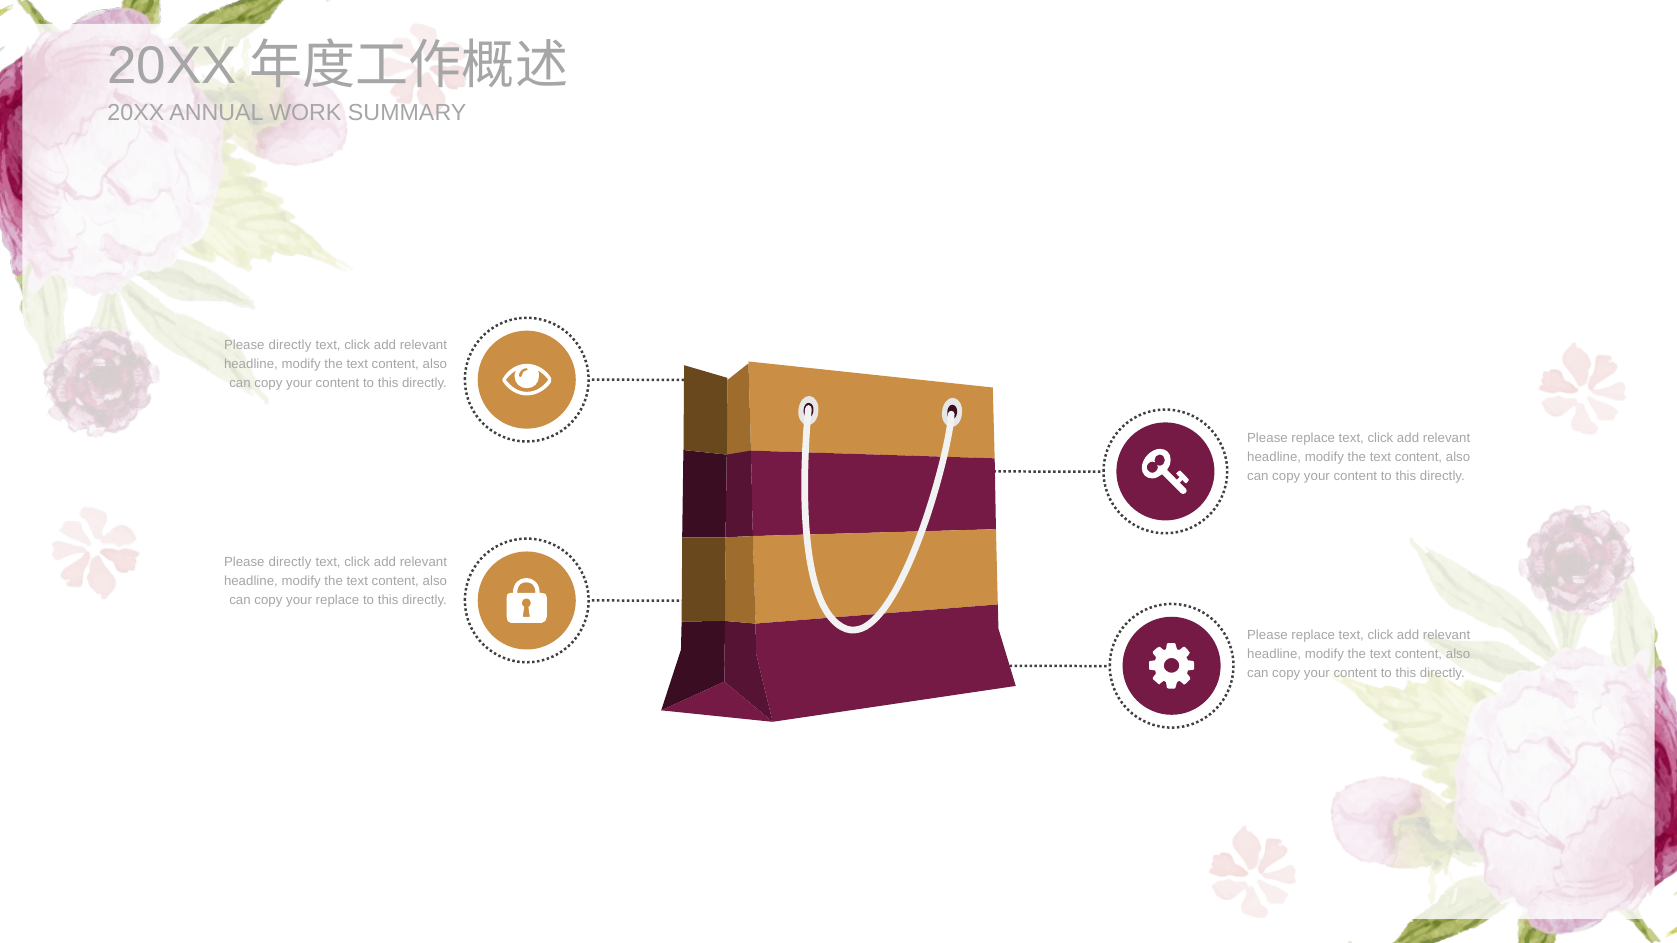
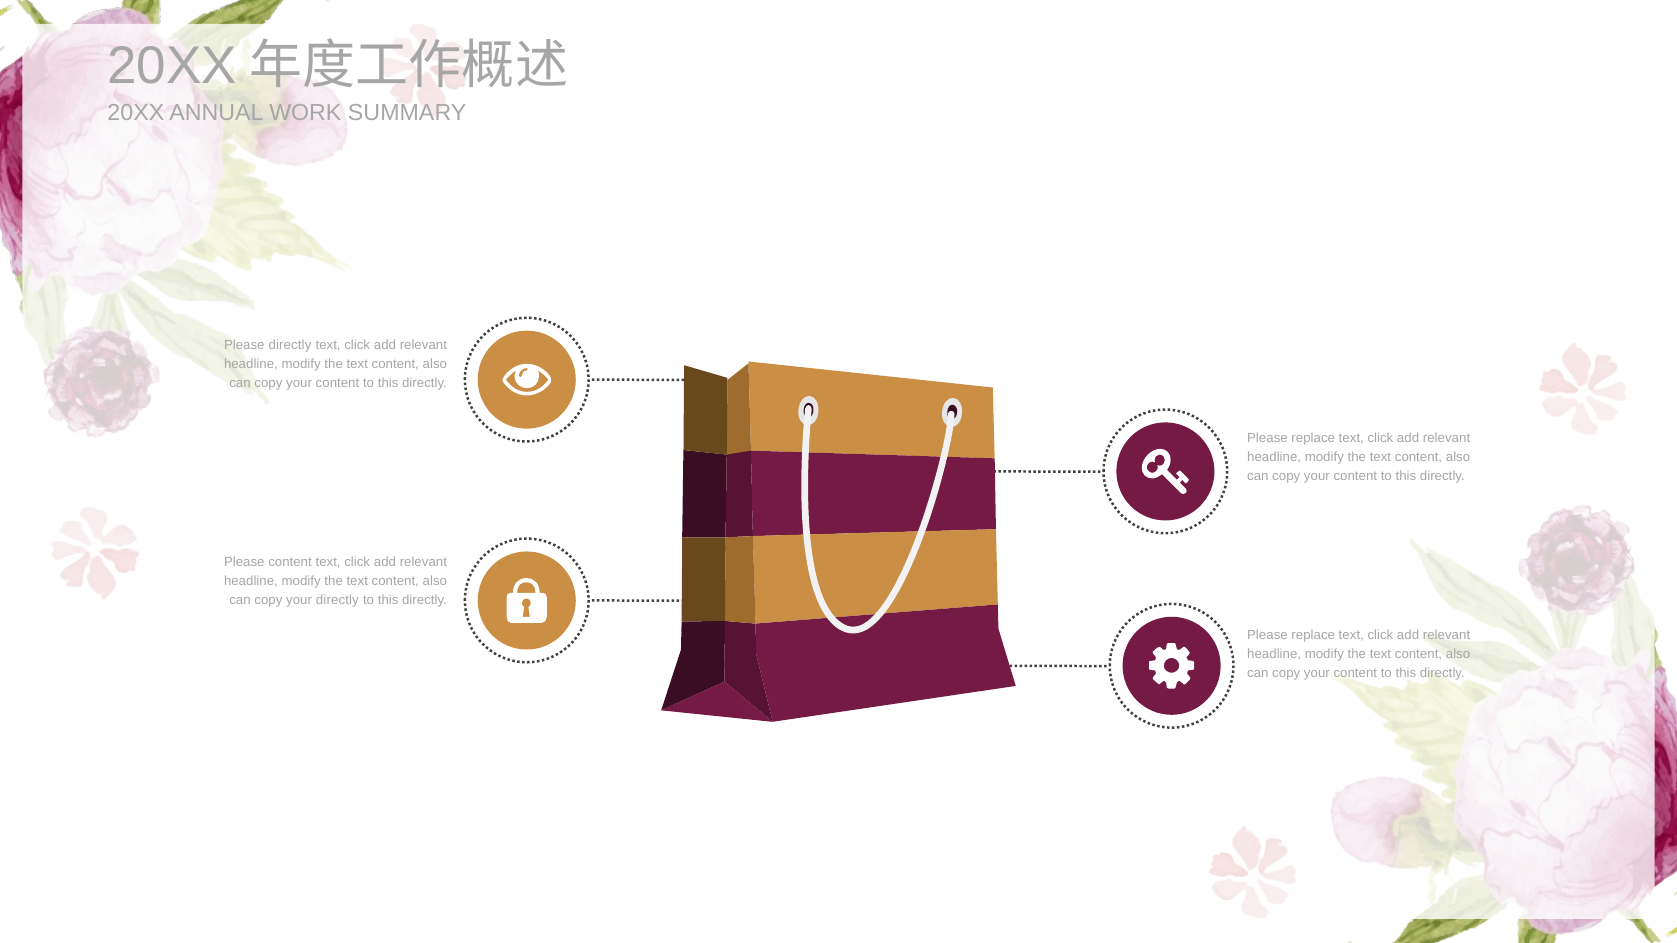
directly at (290, 562): directly -> content
your replace: replace -> directly
